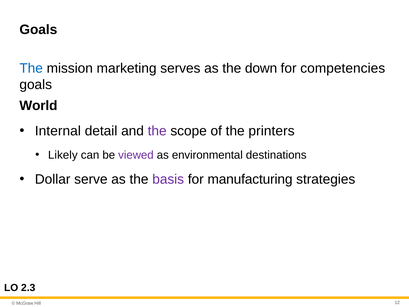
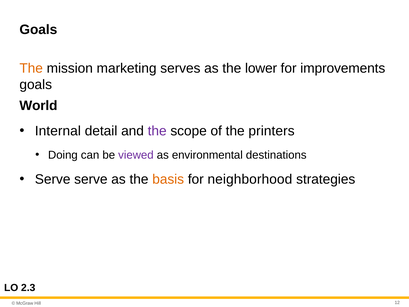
The at (31, 68) colour: blue -> orange
down: down -> lower
competencies: competencies -> improvements
Likely: Likely -> Doing
Dollar at (53, 179): Dollar -> Serve
basis colour: purple -> orange
manufacturing: manufacturing -> neighborhood
